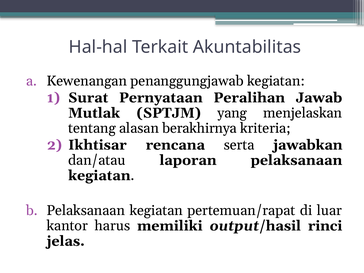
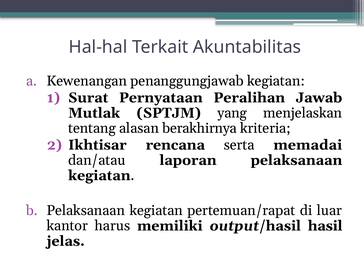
jawabkan: jawabkan -> memadai
rinci: rinci -> hasil
